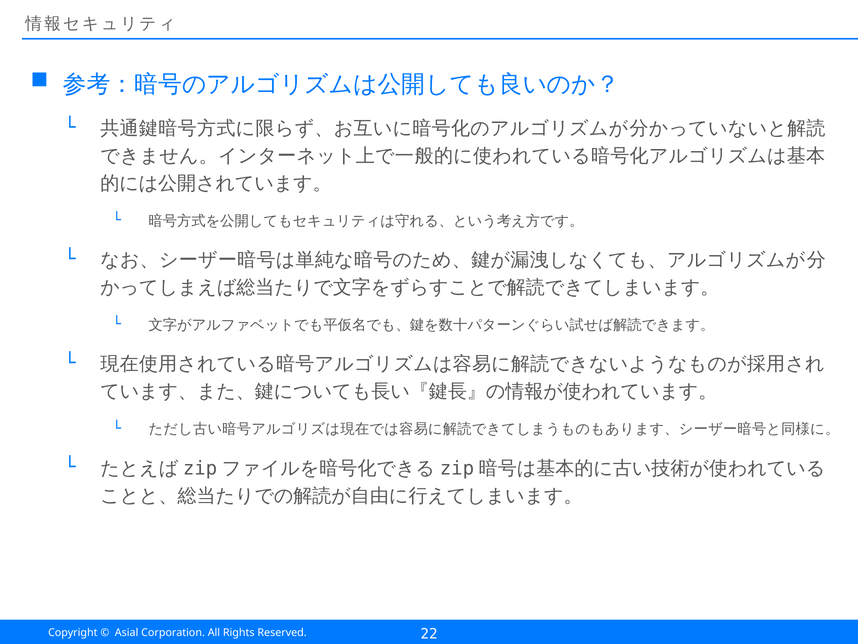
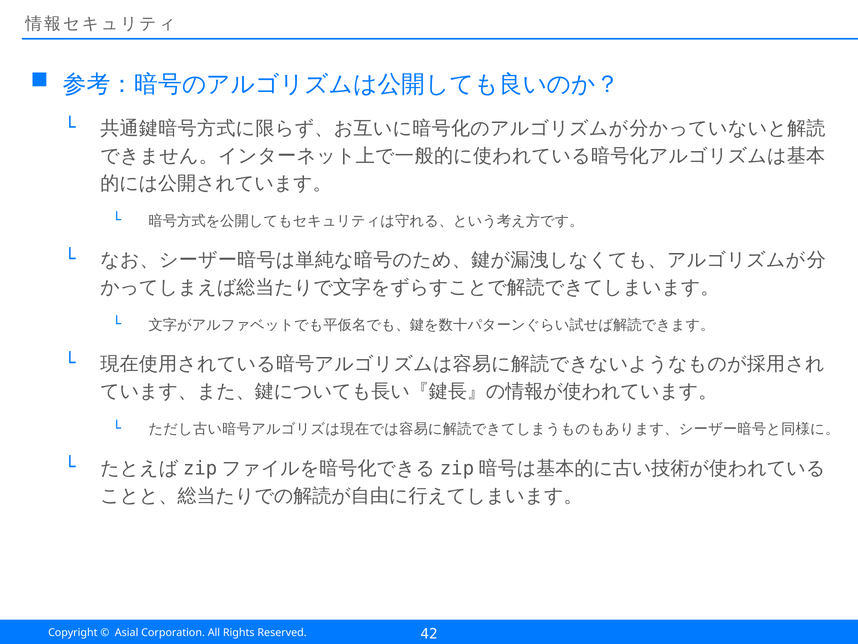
22: 22 -> 42
